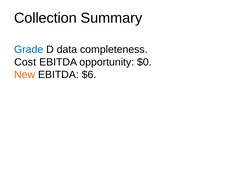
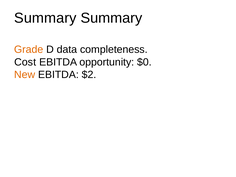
Collection at (45, 18): Collection -> Summary
Grade colour: blue -> orange
$6: $6 -> $2
